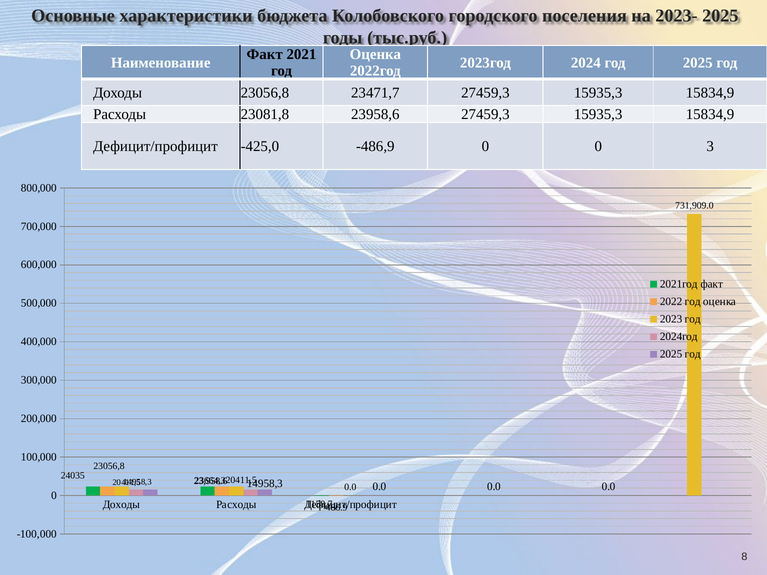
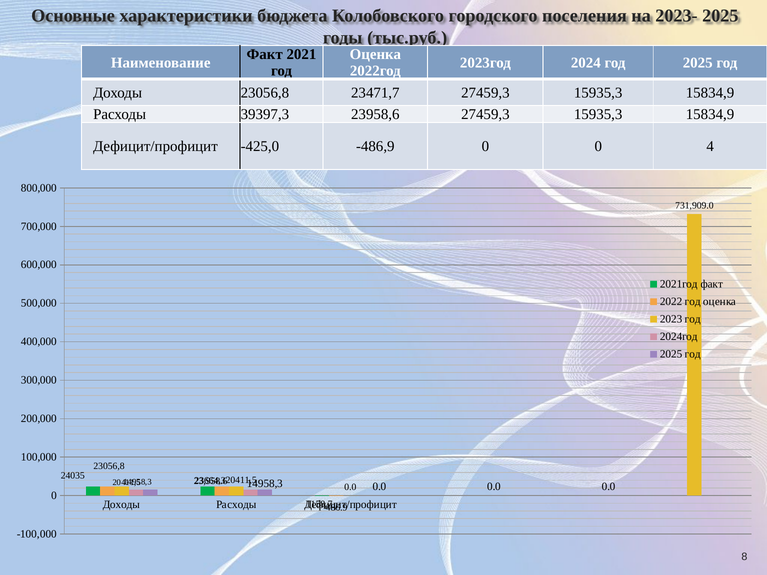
23081,8: 23081,8 -> 39397,3
3: 3 -> 4
